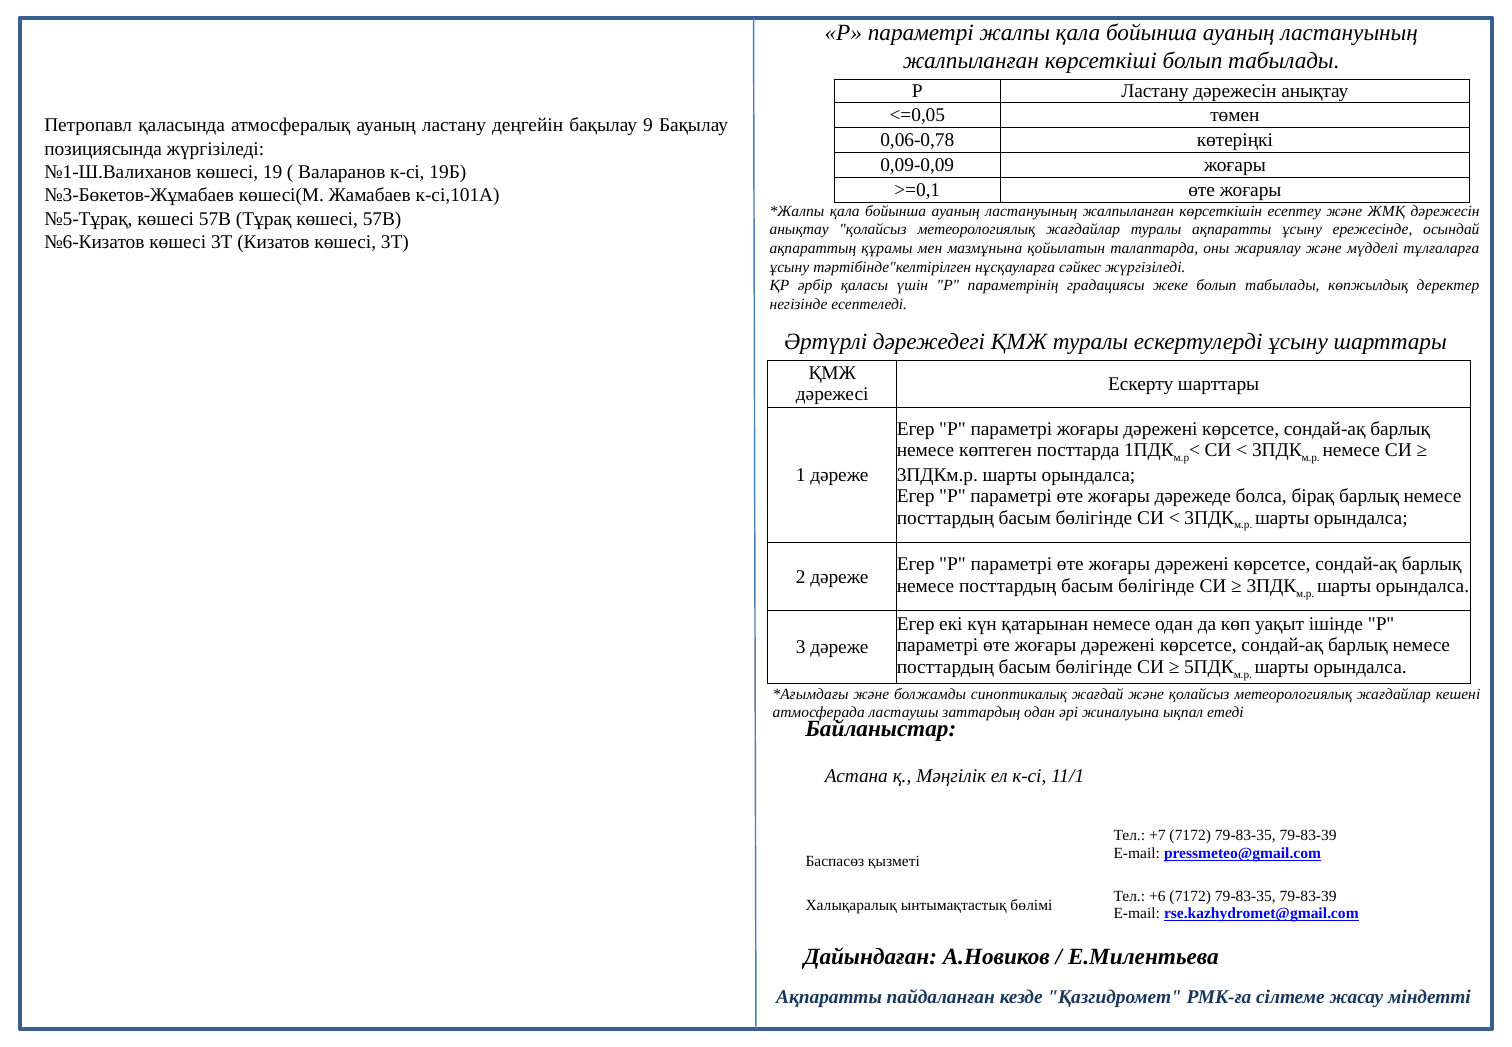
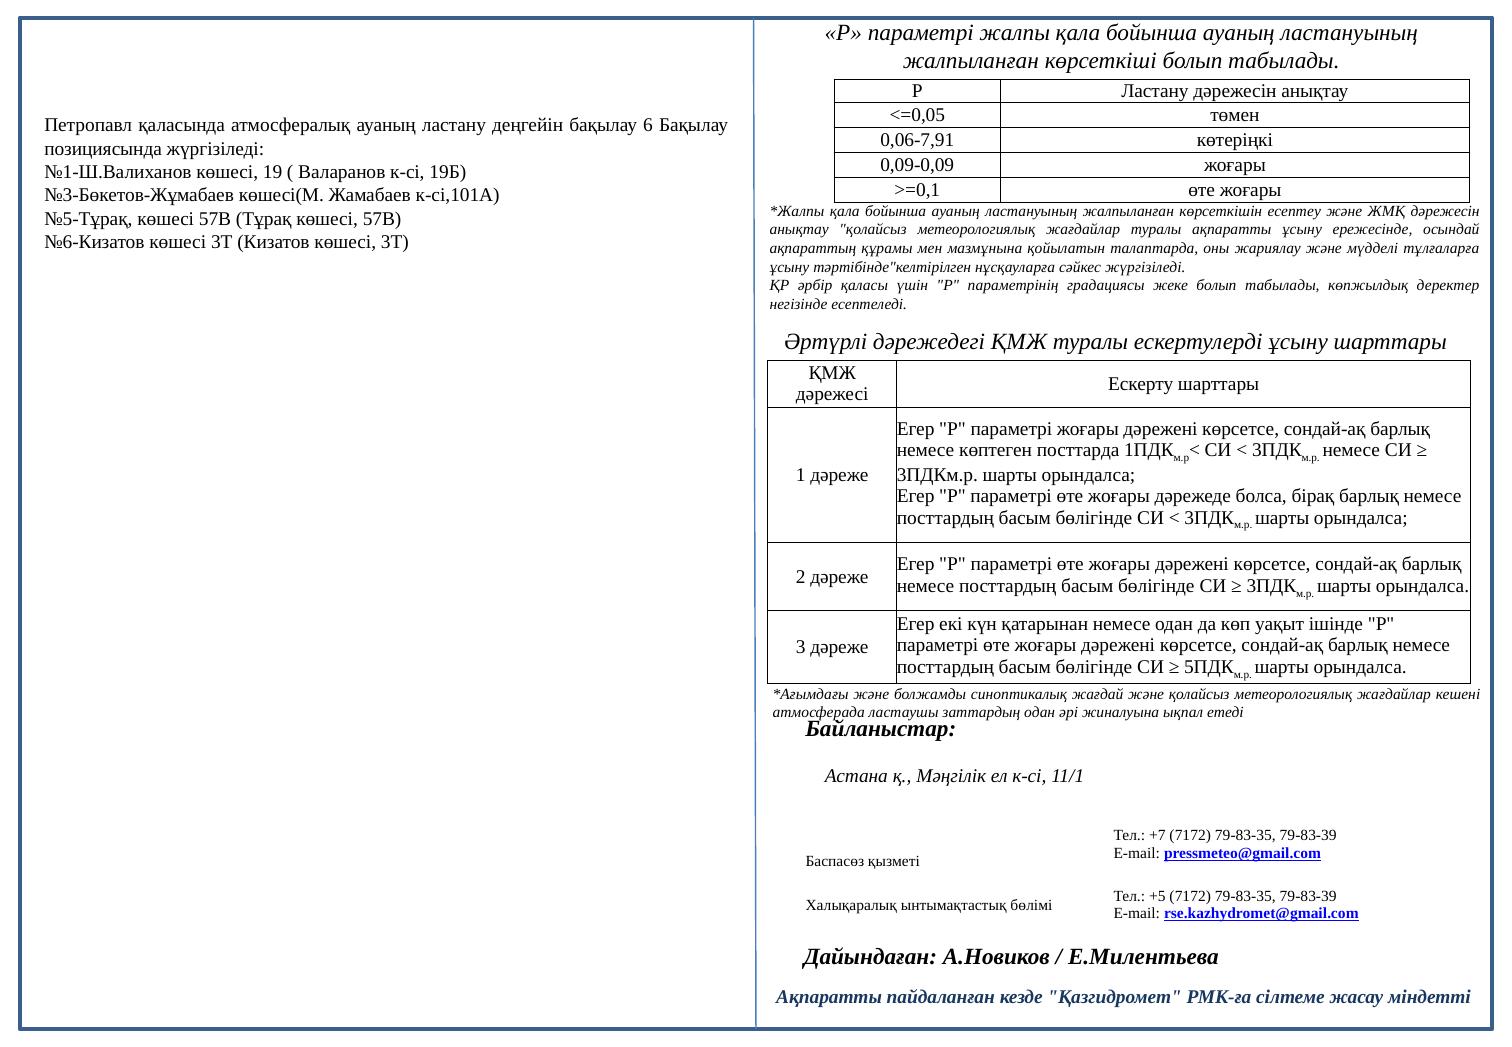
9: 9 -> 6
0,06-0,78: 0,06-0,78 -> 0,06-7,91
+6: +6 -> +5
